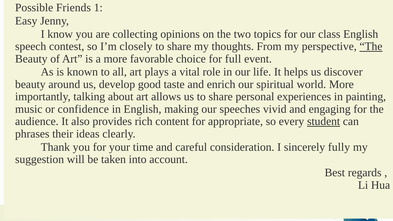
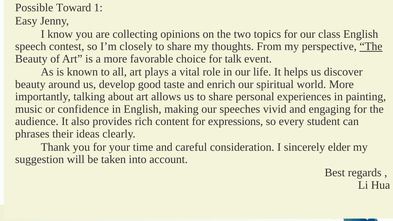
Friends: Friends -> Toward
full: full -> talk
appropriate: appropriate -> expressions
student underline: present -> none
fully: fully -> elder
